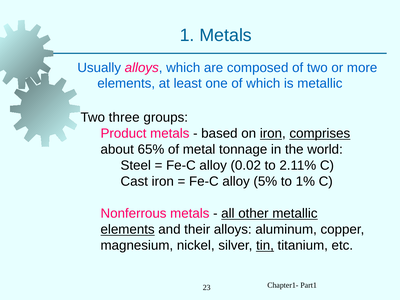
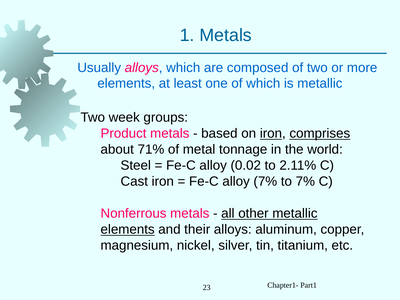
three: three -> week
65%: 65% -> 71%
alloy 5%: 5% -> 7%
to 1%: 1% -> 7%
tin underline: present -> none
